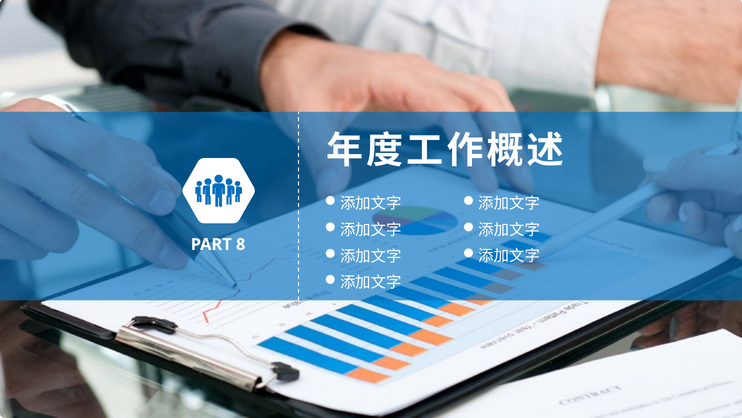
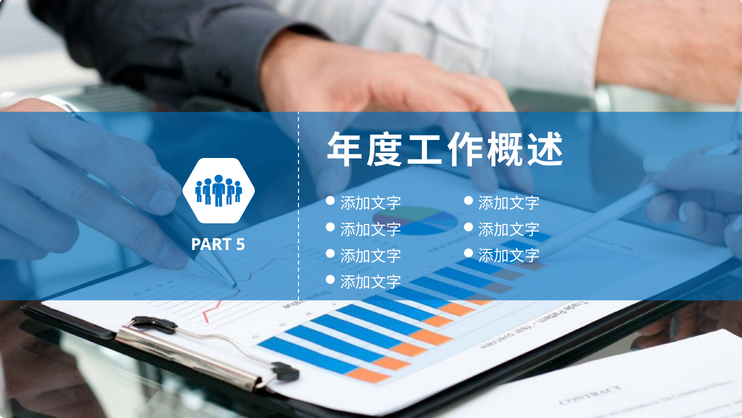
8: 8 -> 5
